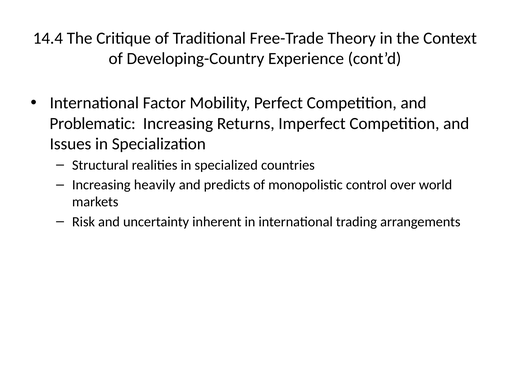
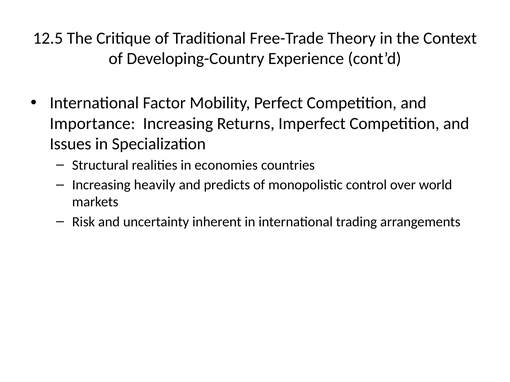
14.4: 14.4 -> 12.5
Problematic: Problematic -> Importance
specialized: specialized -> economies
